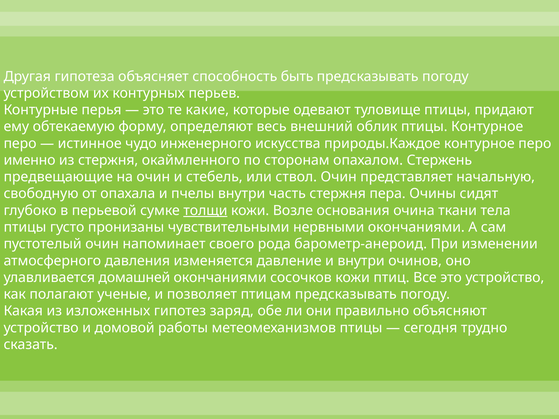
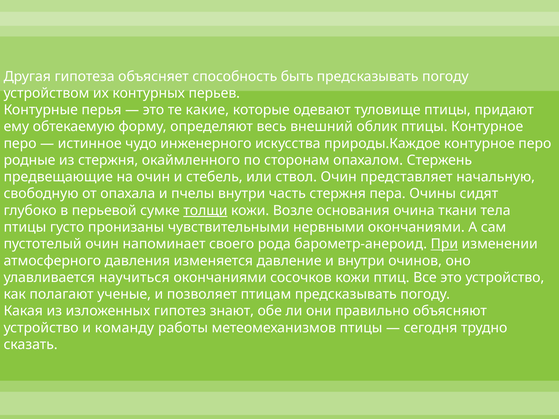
именно: именно -> родные
При underline: none -> present
домашней: домашней -> научиться
заряд: заряд -> знают
домовой: домовой -> команду
